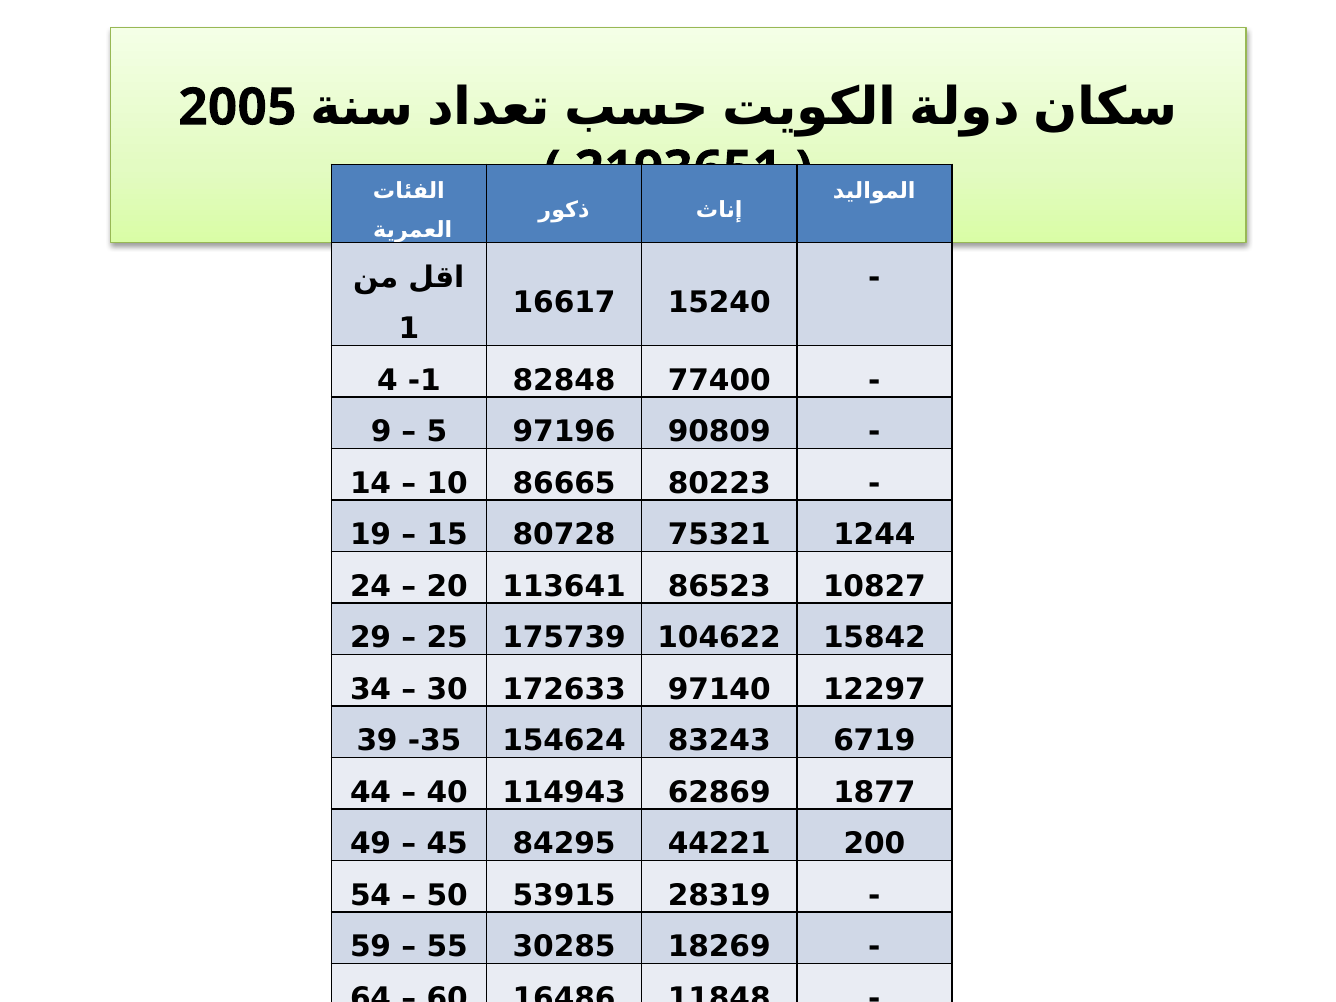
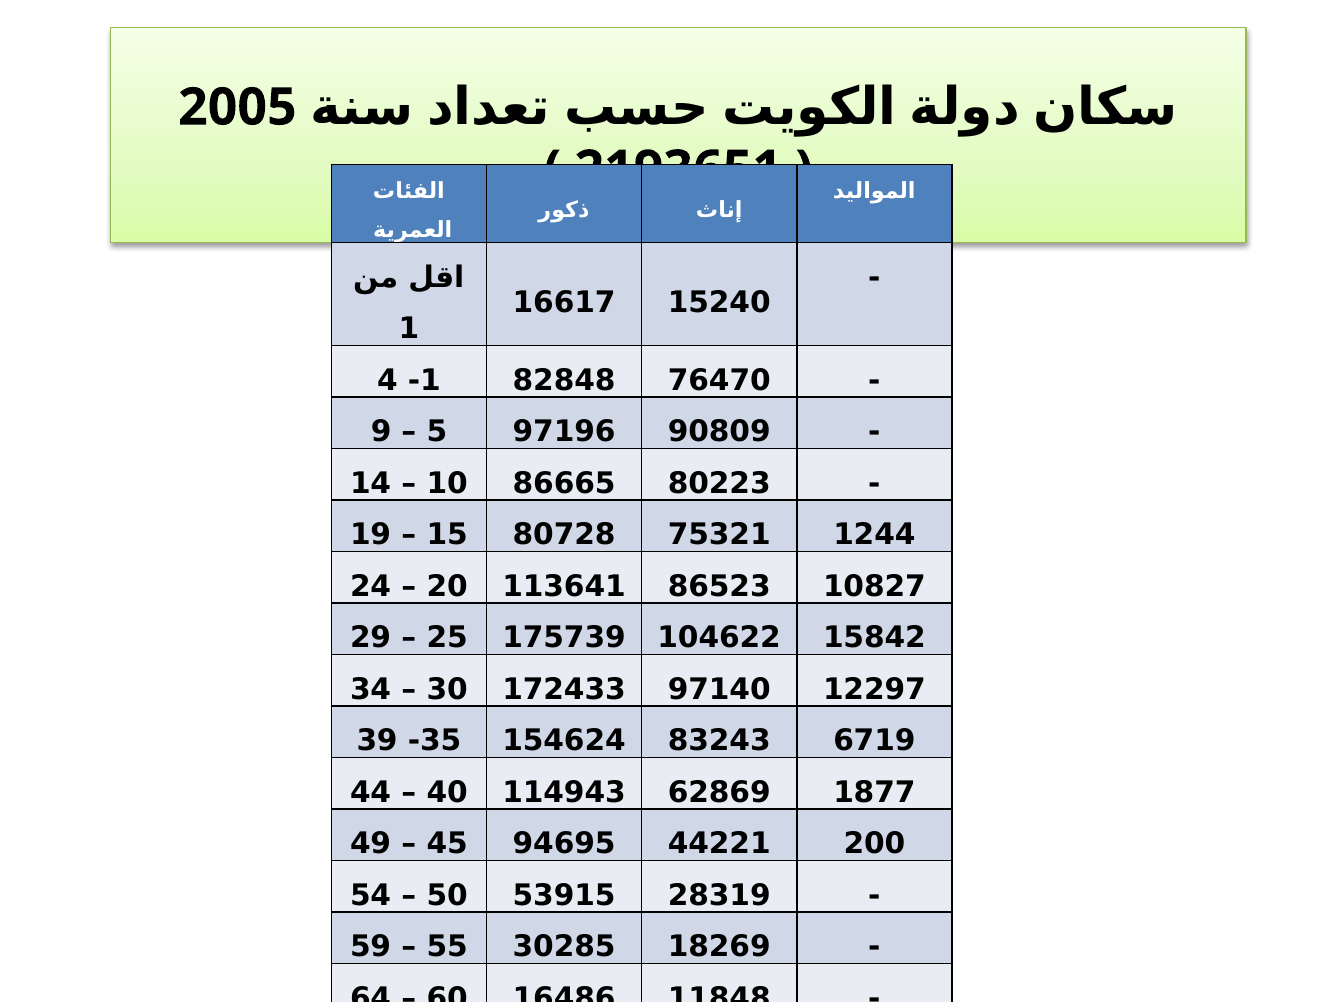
77400: 77400 -> 76470
172633: 172633 -> 172433
84295: 84295 -> 94695
